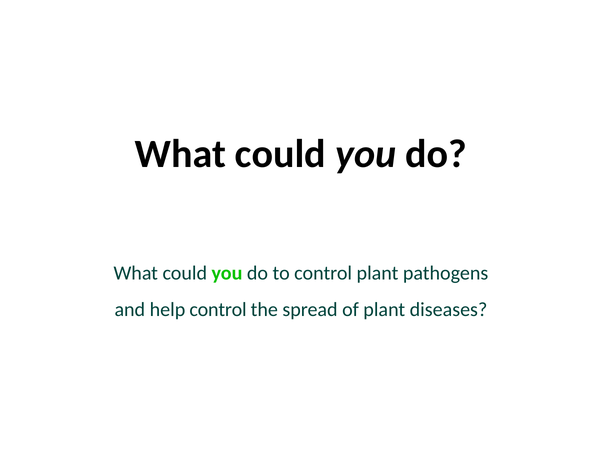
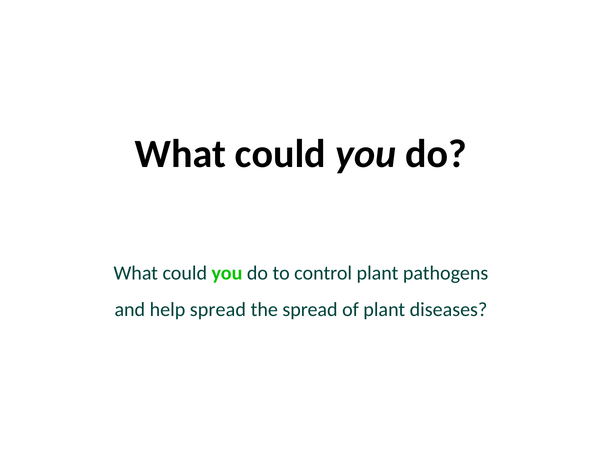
help control: control -> spread
